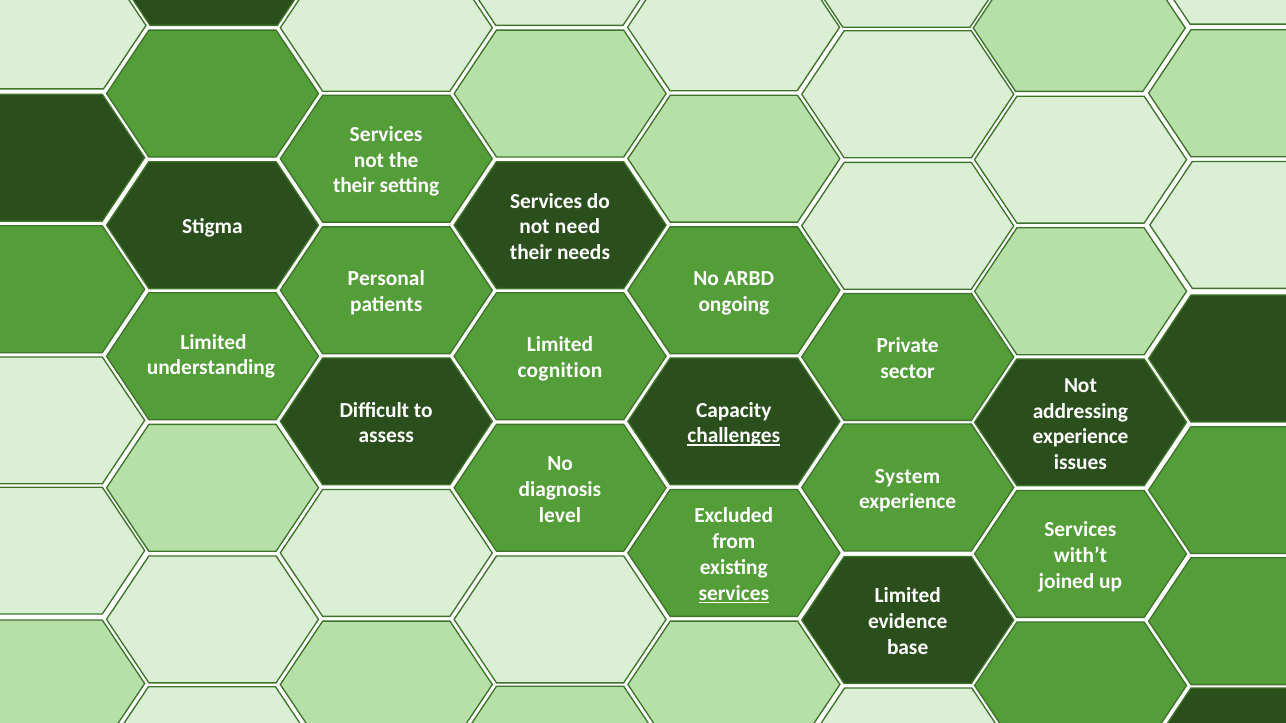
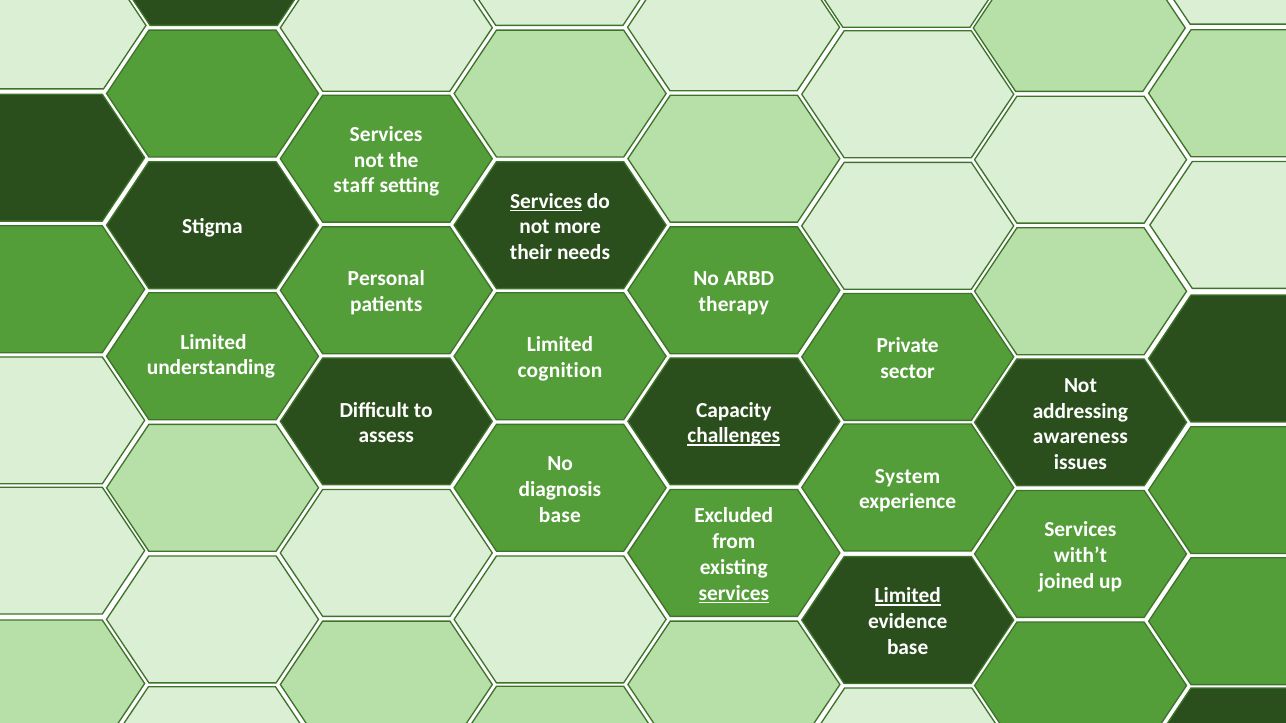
their at (354, 186): their -> staff
Services at (546, 201) underline: none -> present
need: need -> more
ongoing: ongoing -> therapy
experience at (1081, 437): experience -> awareness
level at (560, 515): level -> base
Limited at (908, 596) underline: none -> present
